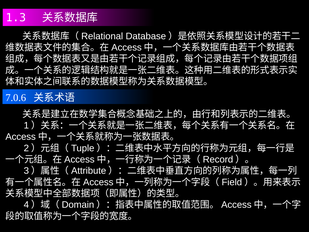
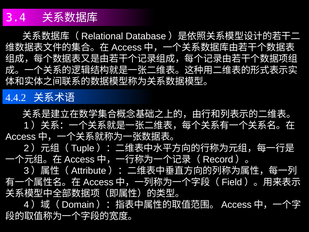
1.3: 1.3 -> 3.4
7.0.6: 7.0.6 -> 4.4.2
